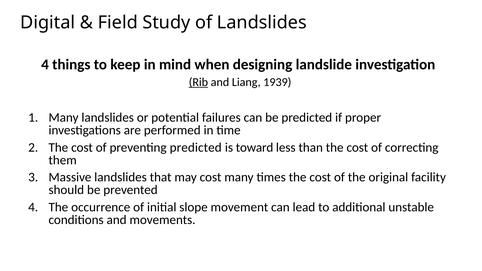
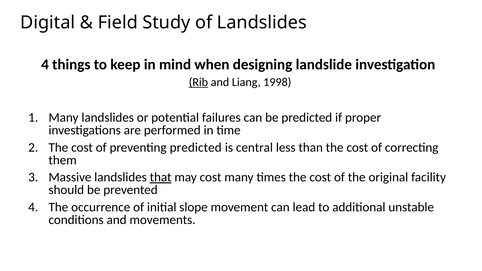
1939: 1939 -> 1998
toward: toward -> central
that underline: none -> present
